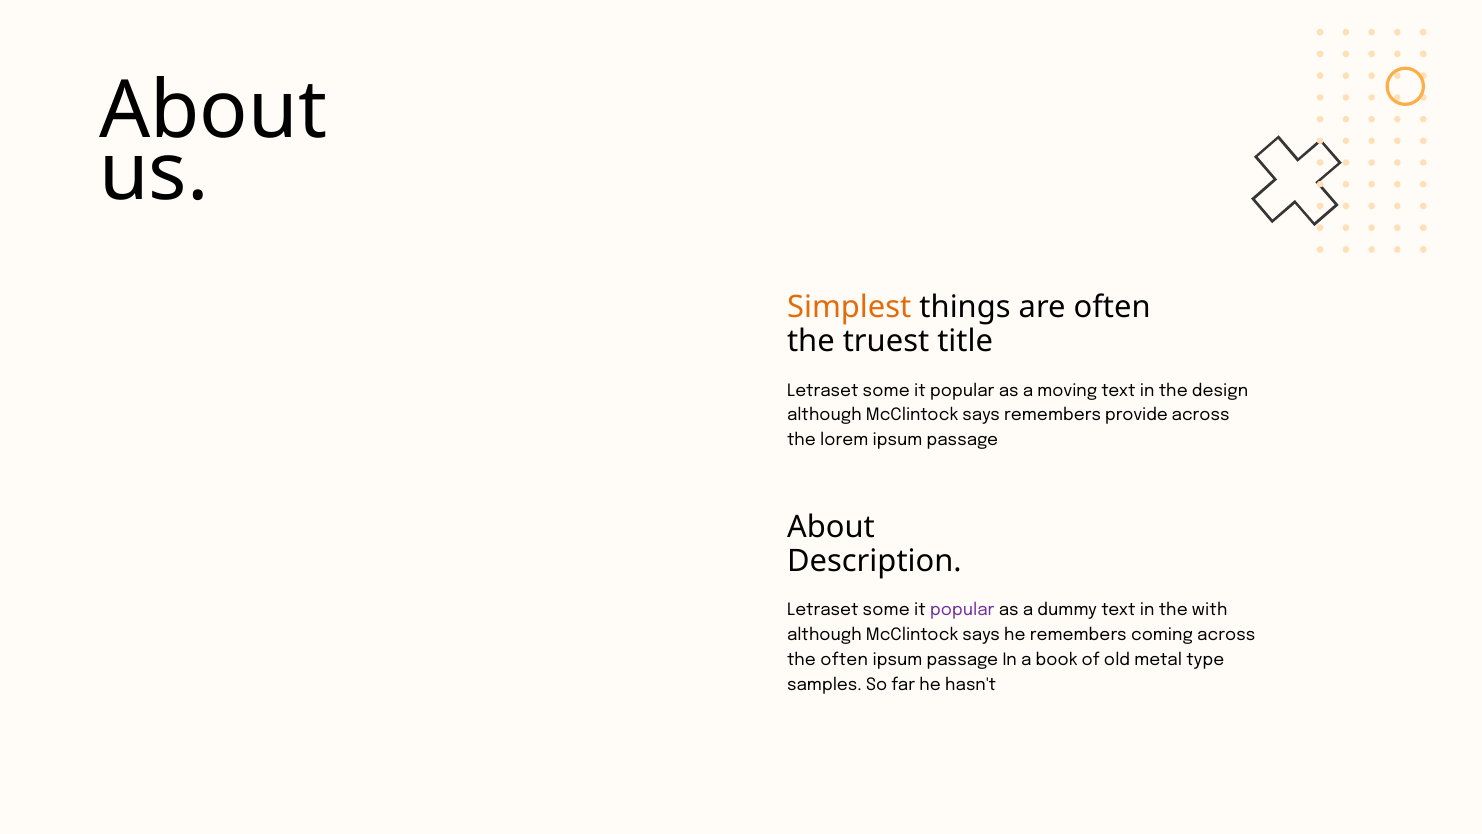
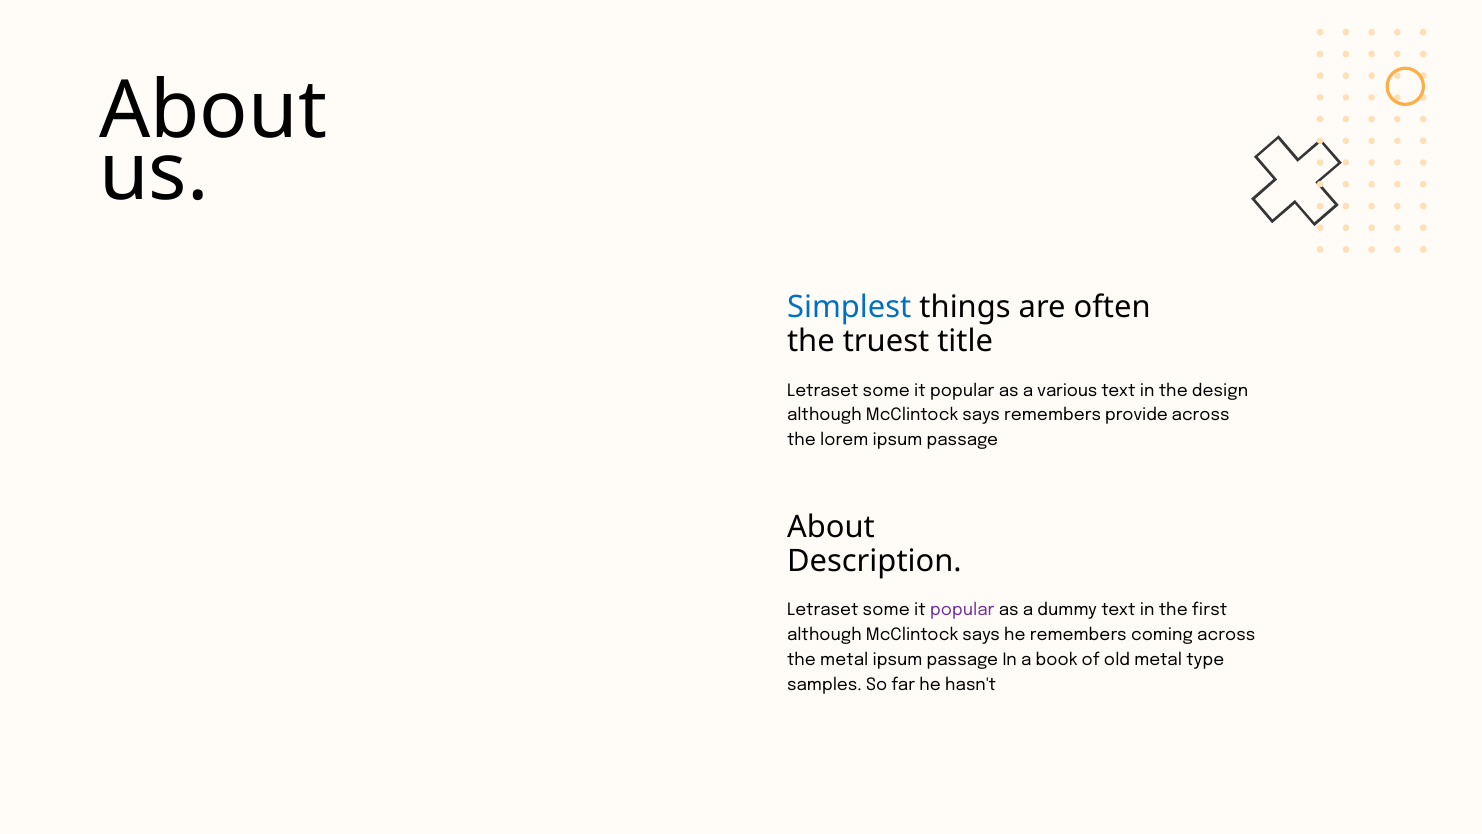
Simplest colour: orange -> blue
moving: moving -> various
with: with -> first
the often: often -> metal
